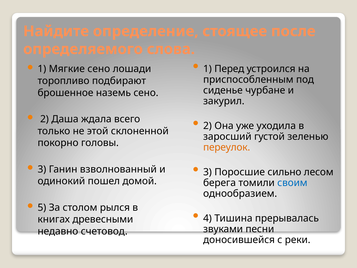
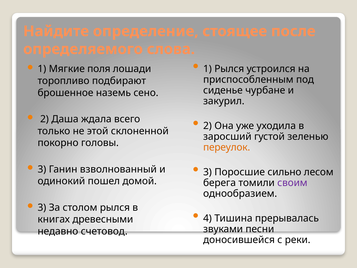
1 Перед: Перед -> Рылся
Мягкие сено: сено -> поля
своим colour: blue -> purple
5 at (42, 207): 5 -> 3
